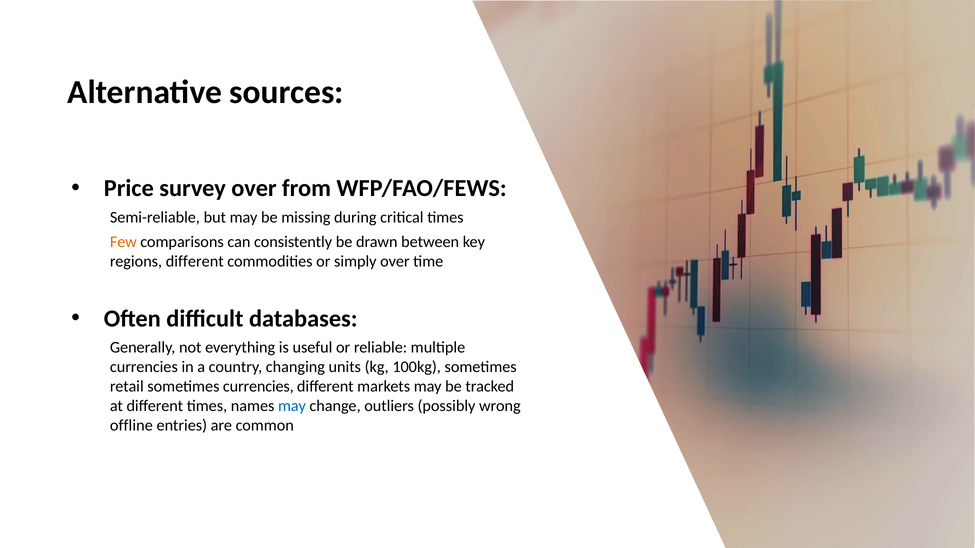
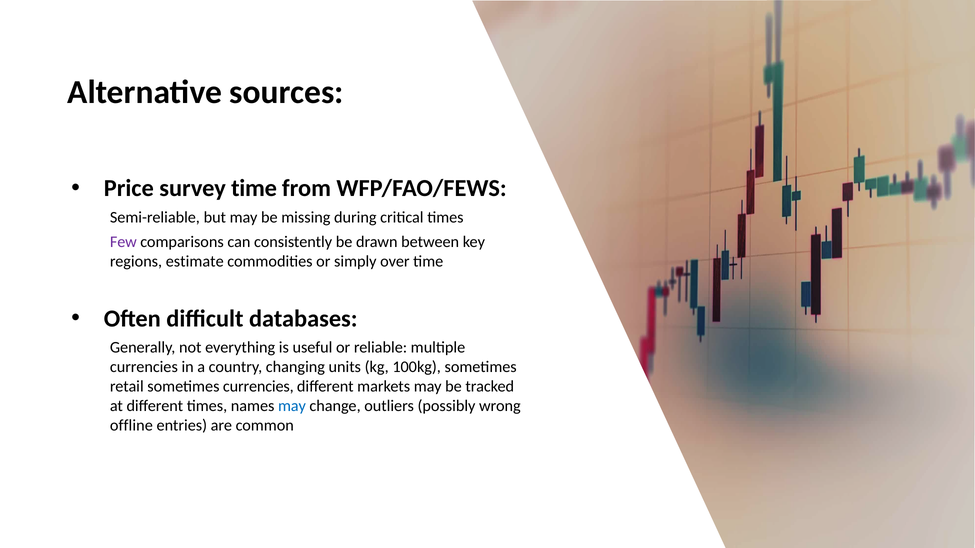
survey over: over -> time
Few colour: orange -> purple
regions different: different -> estimate
